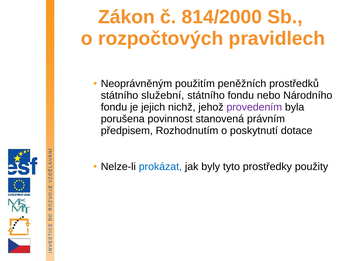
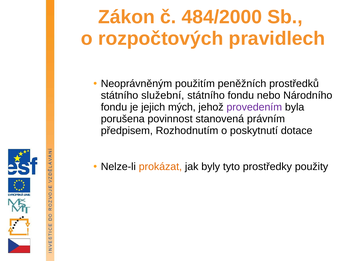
814/2000: 814/2000 -> 484/2000
nichž: nichž -> mých
prokázat colour: blue -> orange
